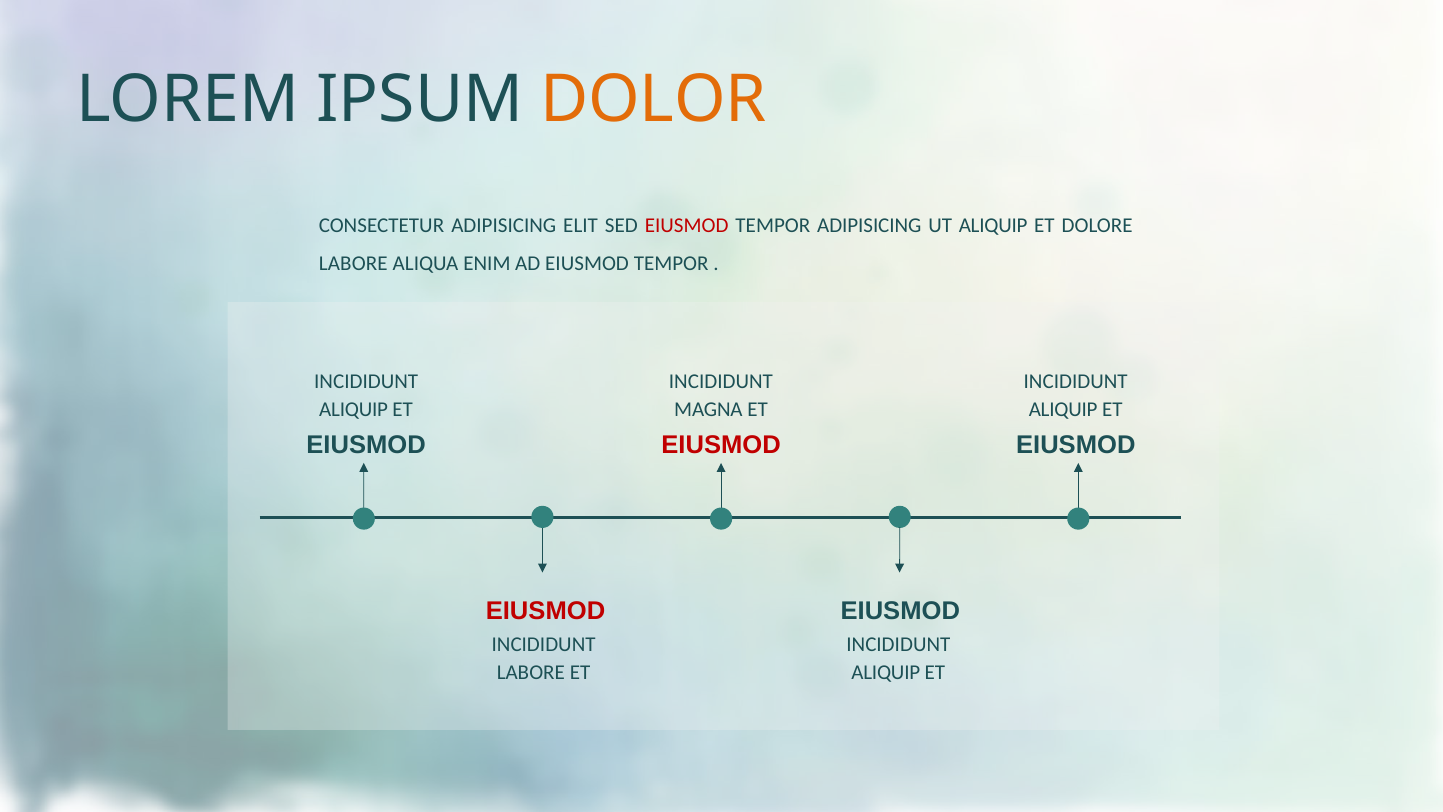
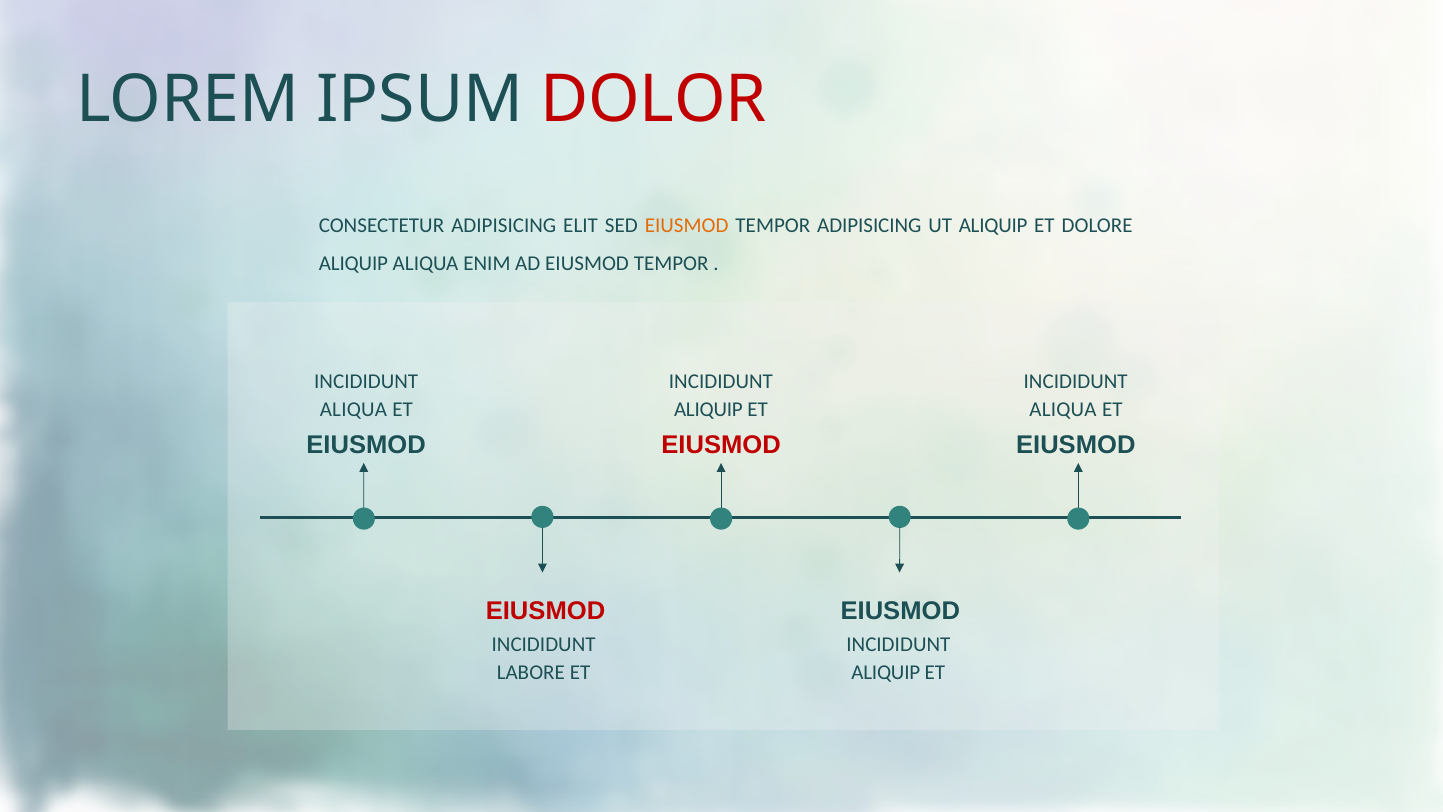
DOLOR colour: orange -> red
EIUSMOD at (687, 226) colour: red -> orange
LABORE at (353, 264): LABORE -> ALIQUIP
ALIQUIP at (354, 410): ALIQUIP -> ALIQUA
MAGNA at (708, 410): MAGNA -> ALIQUIP
ALIQUIP at (1063, 410): ALIQUIP -> ALIQUA
